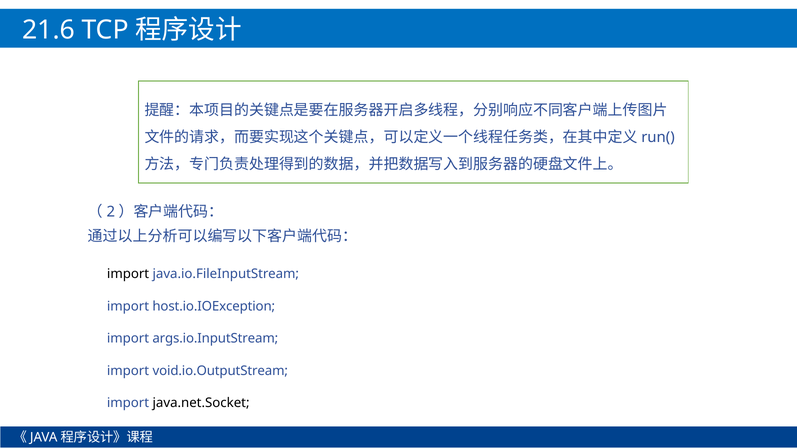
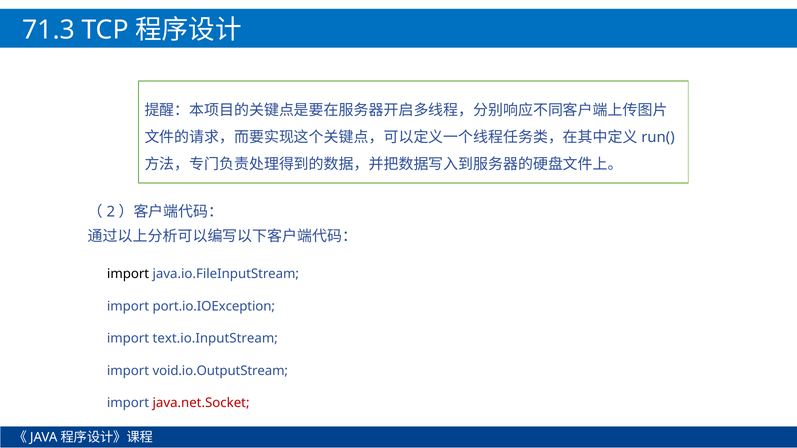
21.6: 21.6 -> 71.3
host.io.IOException: host.io.IOException -> port.io.IOException
args.io.InputStream: args.io.InputStream -> text.io.InputStream
java.net.Socket colour: black -> red
